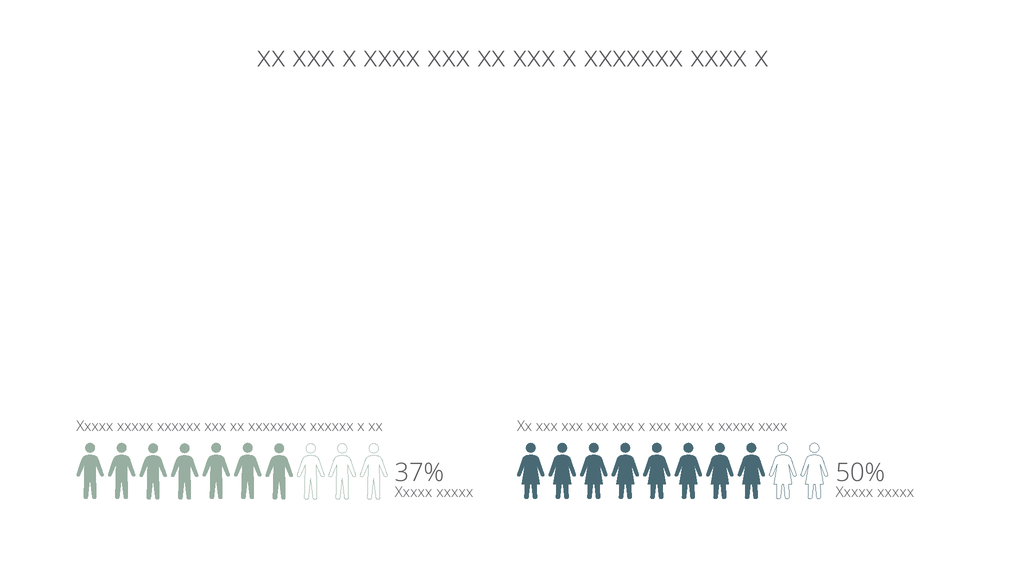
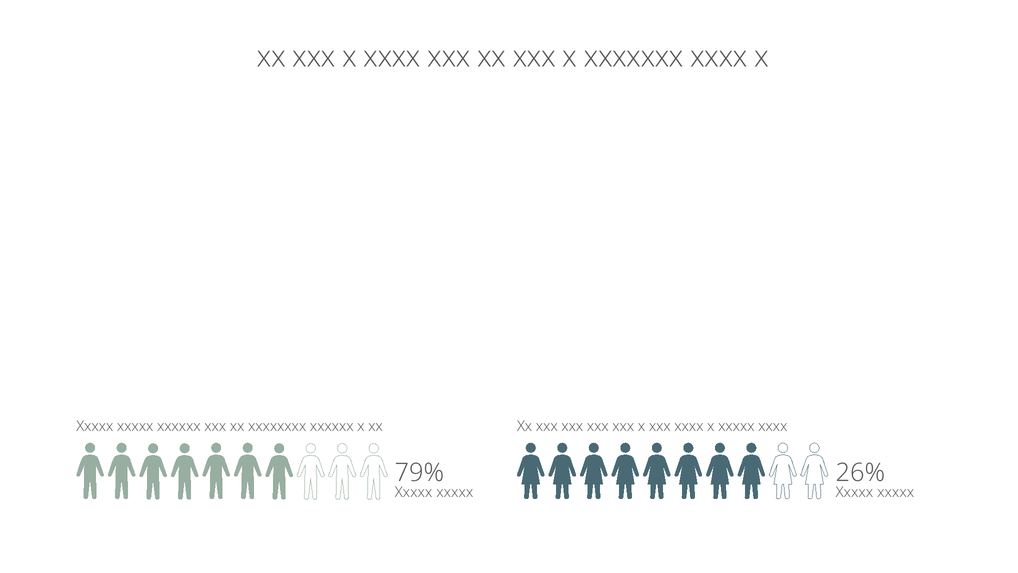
37%: 37% -> 79%
50%: 50% -> 26%
